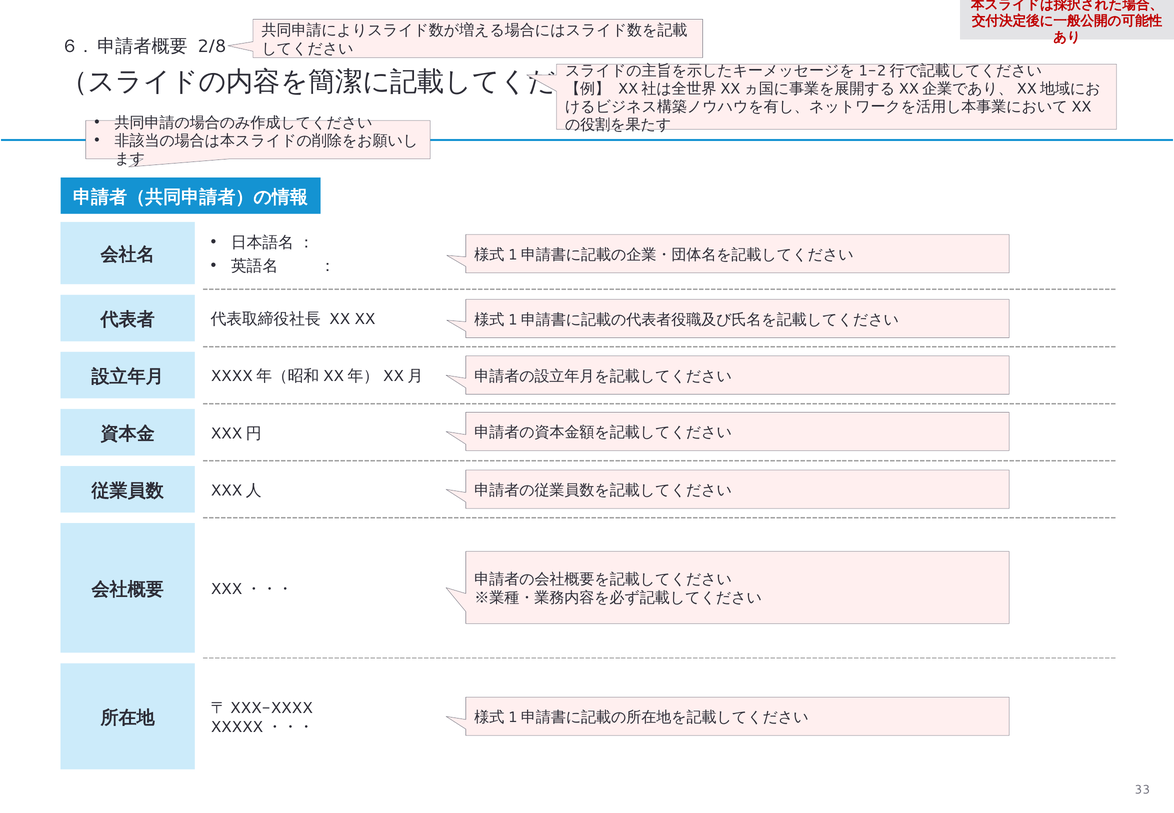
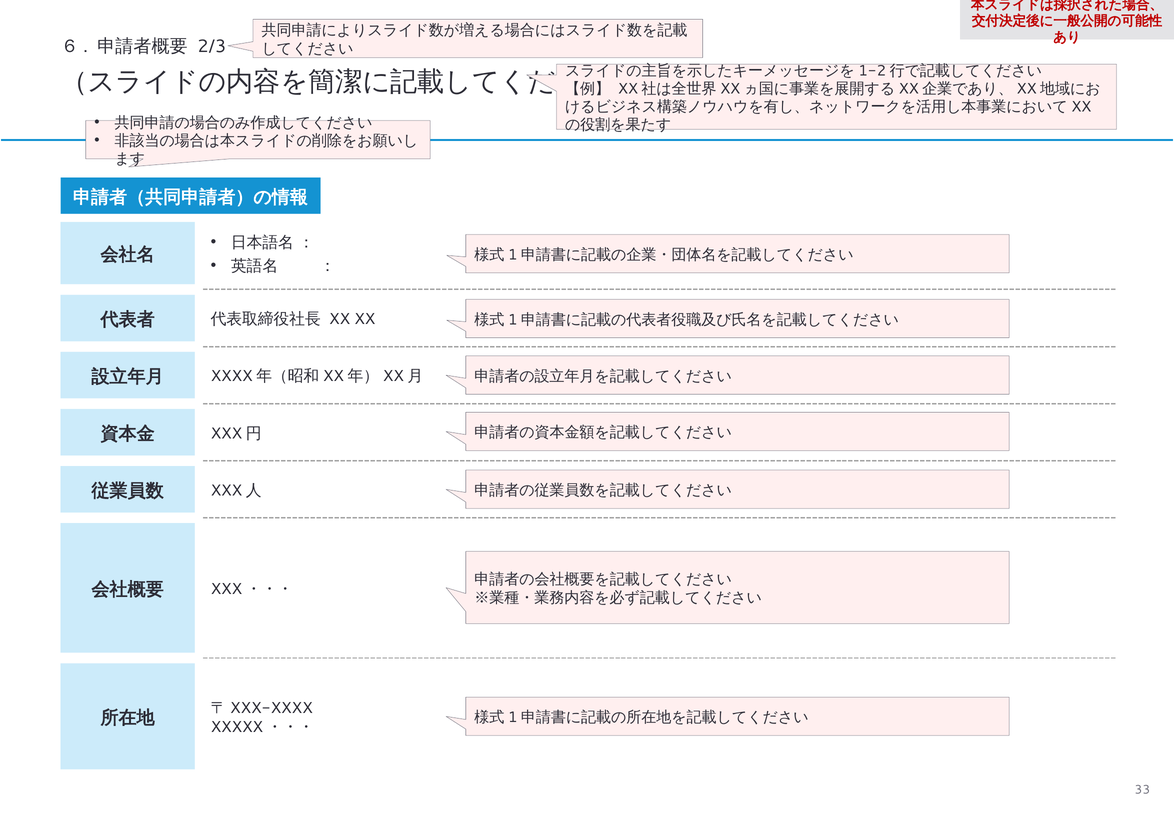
2/8: 2/8 -> 2/3
